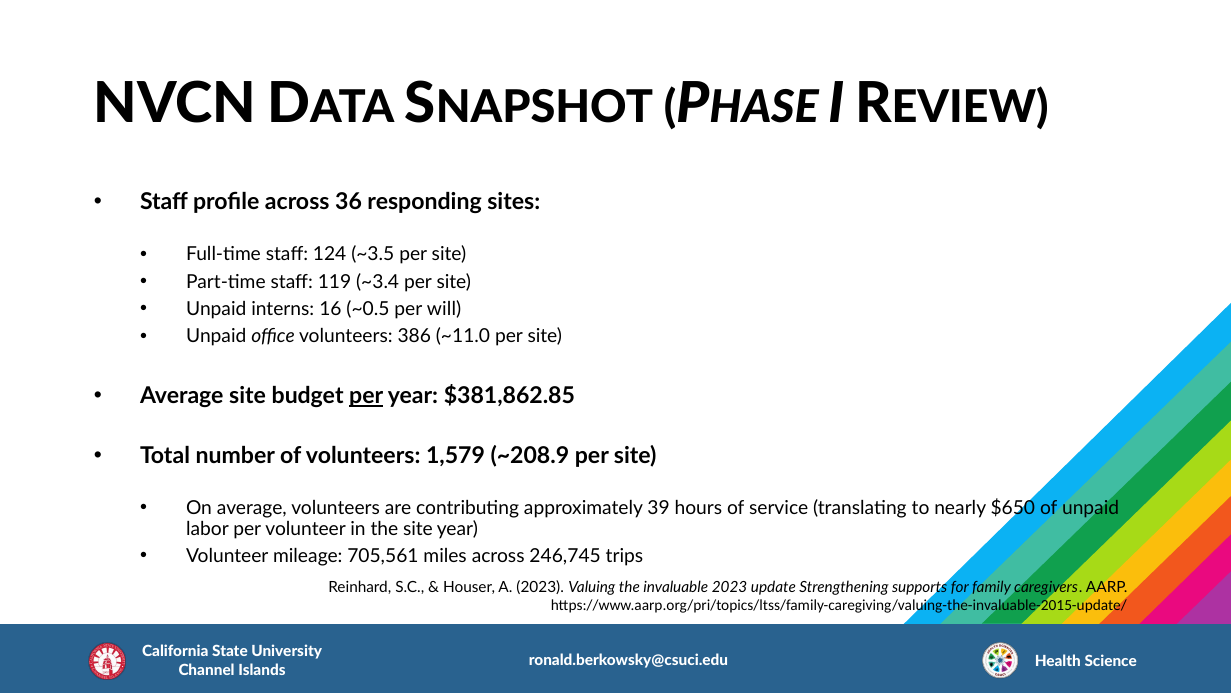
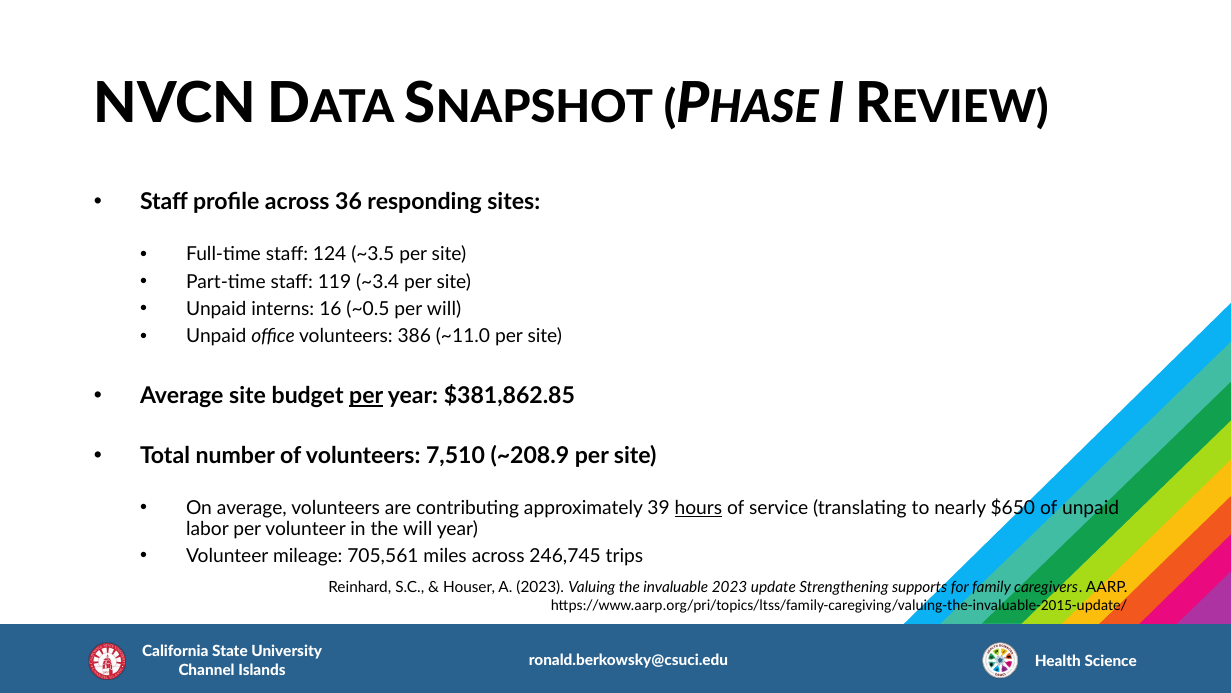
1,579: 1,579 -> 7,510
hours underline: none -> present
the site: site -> will
